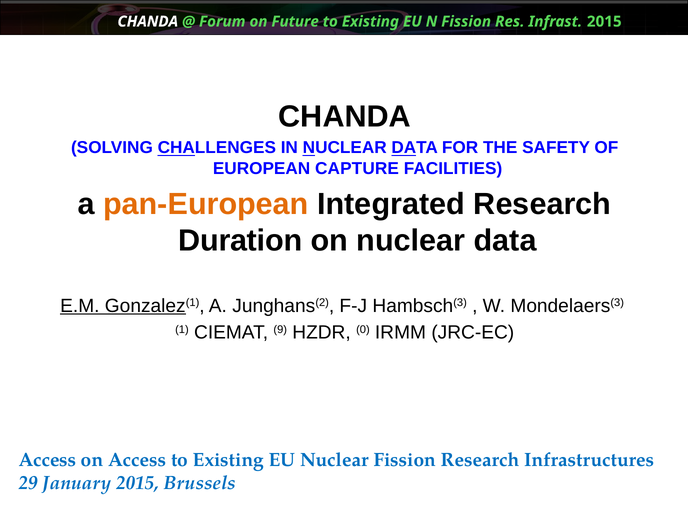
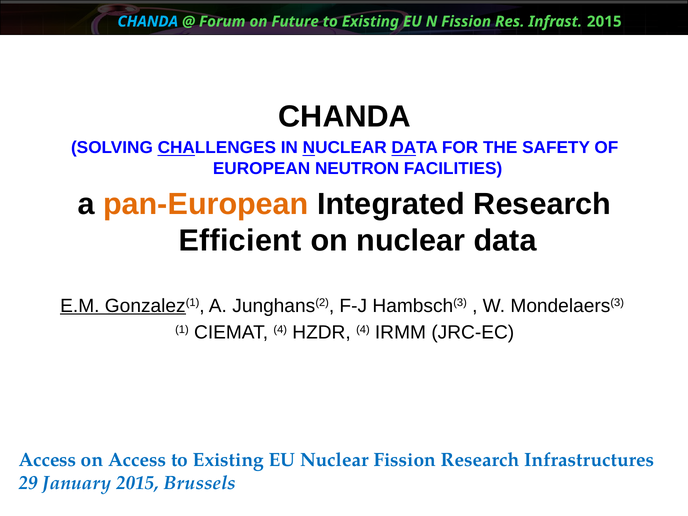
CHANDA at (148, 22) colour: white -> light blue
CAPTURE: CAPTURE -> NEUTRON
Duration: Duration -> Efficient
CIEMAT 9: 9 -> 4
HZDR 0: 0 -> 4
